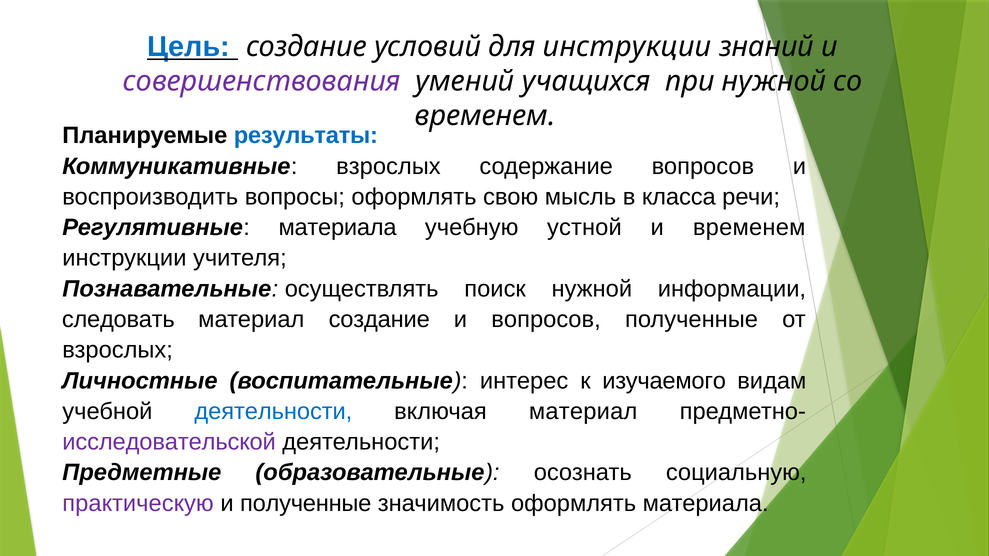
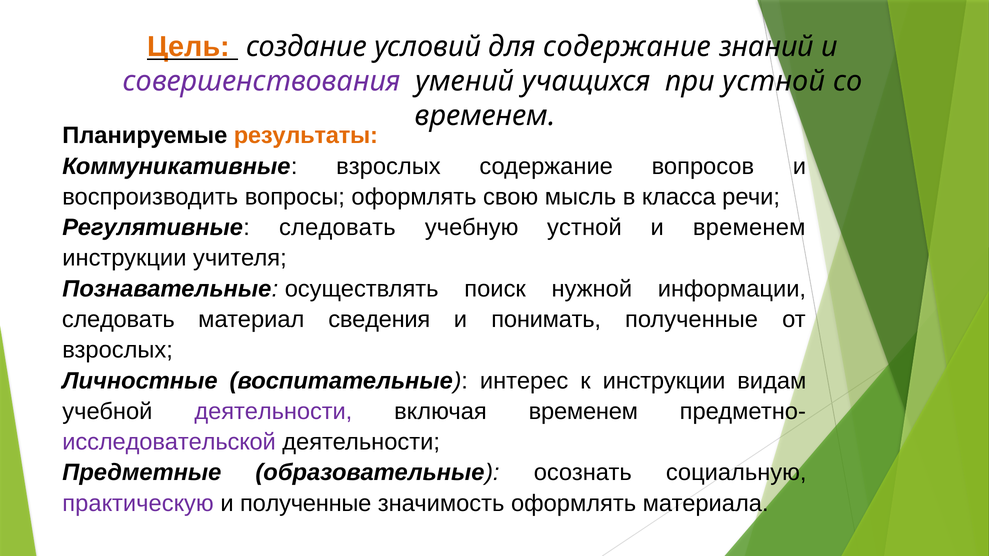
Цель colour: blue -> orange
для инструкции: инструкции -> содержание
при нужной: нужной -> устной
результаты colour: blue -> orange
Регулятивные материала: материала -> следовать
материал создание: создание -> сведения
и вопросов: вопросов -> понимать
к изучаемого: изучаемого -> инструкции
деятельности at (273, 412) colour: blue -> purple
включая материал: материал -> временем
